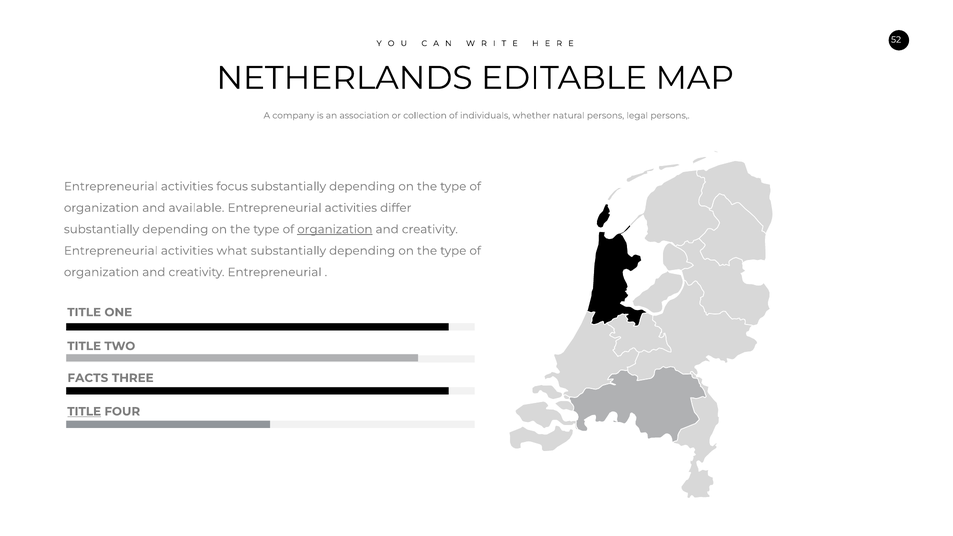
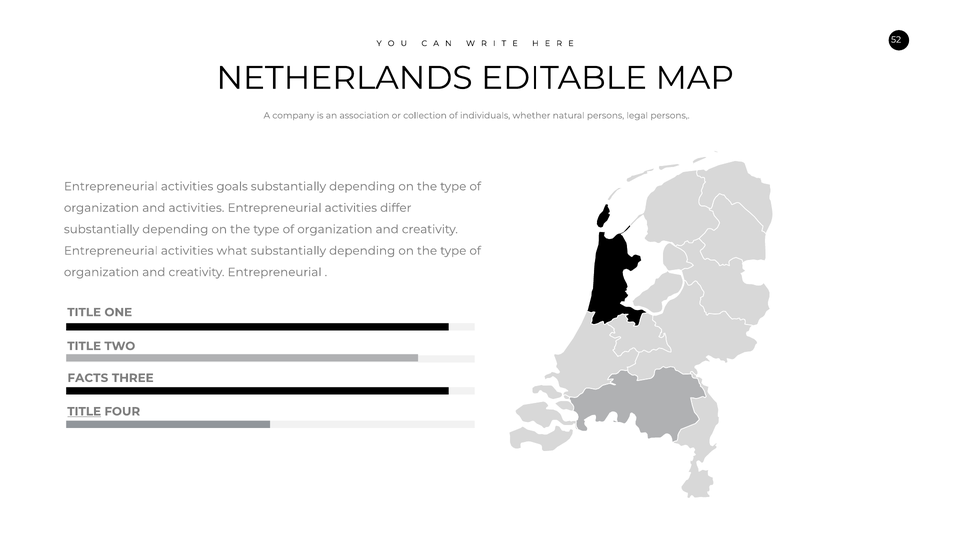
focus: focus -> goals
and available: available -> activities
organization at (335, 229) underline: present -> none
